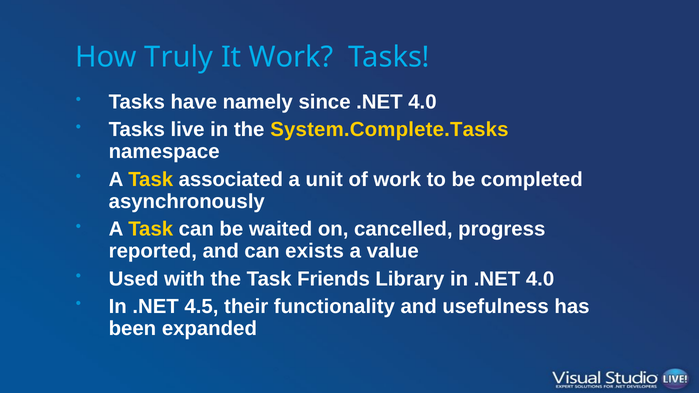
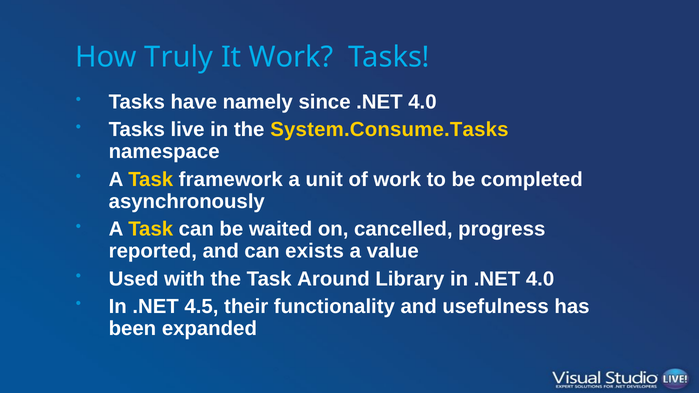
System.Complete.Tasks: System.Complete.Tasks -> System.Consume.Tasks
associated: associated -> framework
Friends: Friends -> Around
